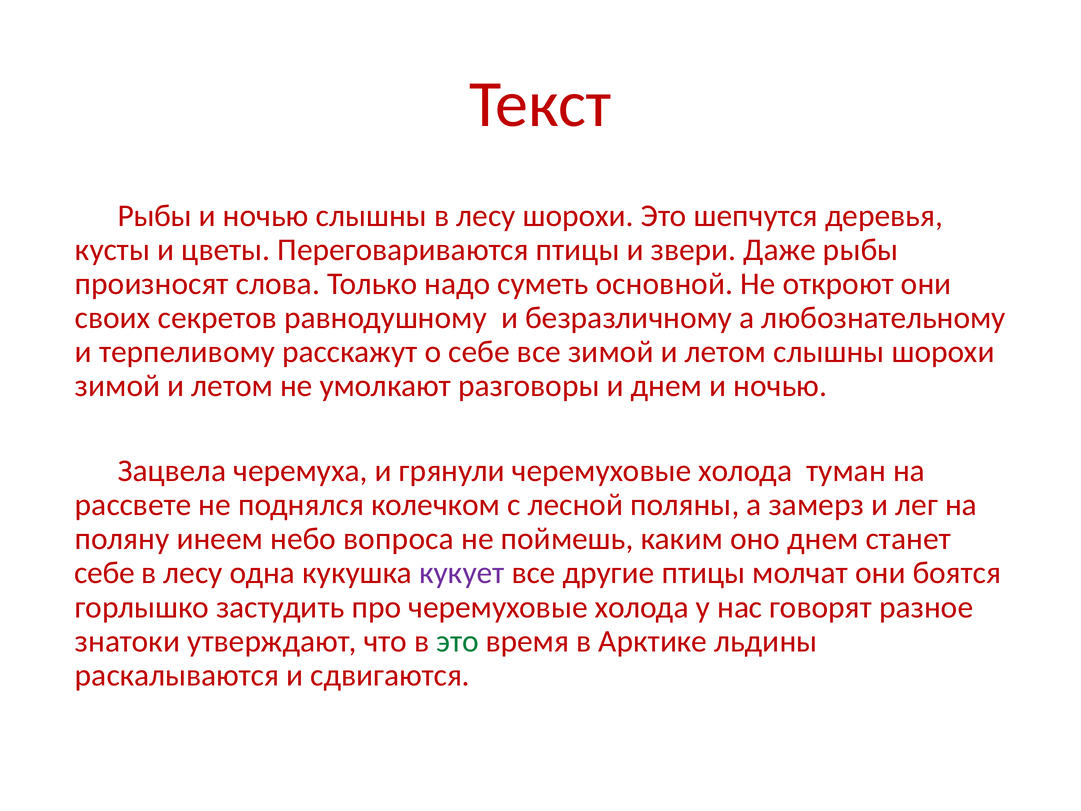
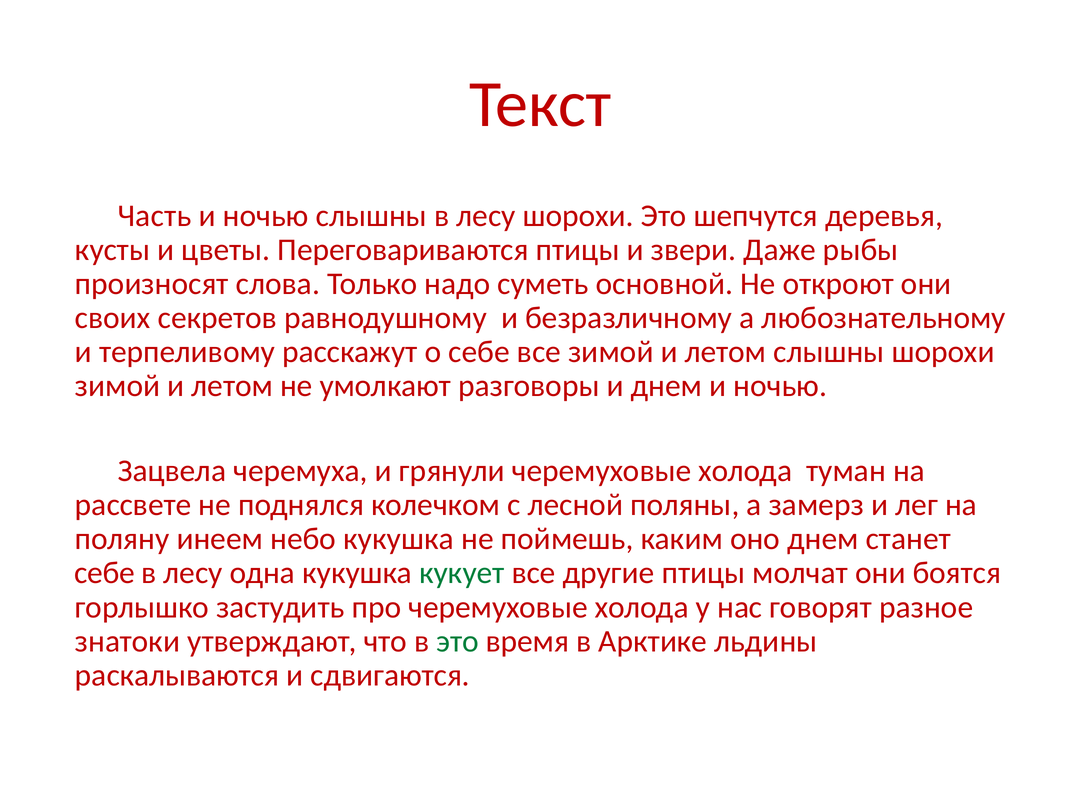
Рыбы at (155, 216): Рыбы -> Часть
небо вопроса: вопроса -> кукушка
кукует colour: purple -> green
